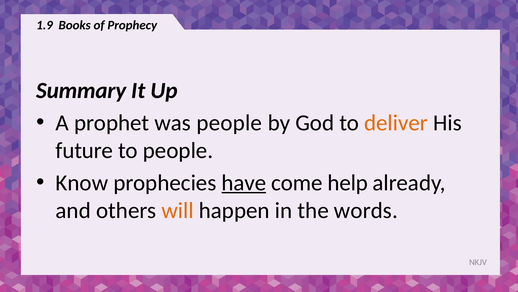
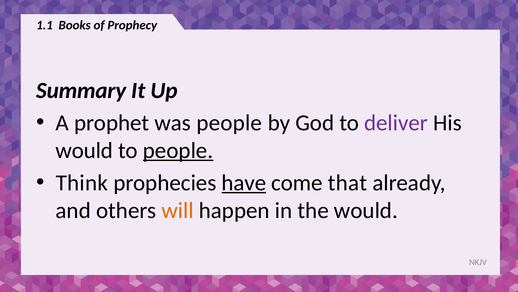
1.9: 1.9 -> 1.1
deliver colour: orange -> purple
future at (84, 151): future -> would
people at (178, 151) underline: none -> present
Know: Know -> Think
help: help -> that
the words: words -> would
